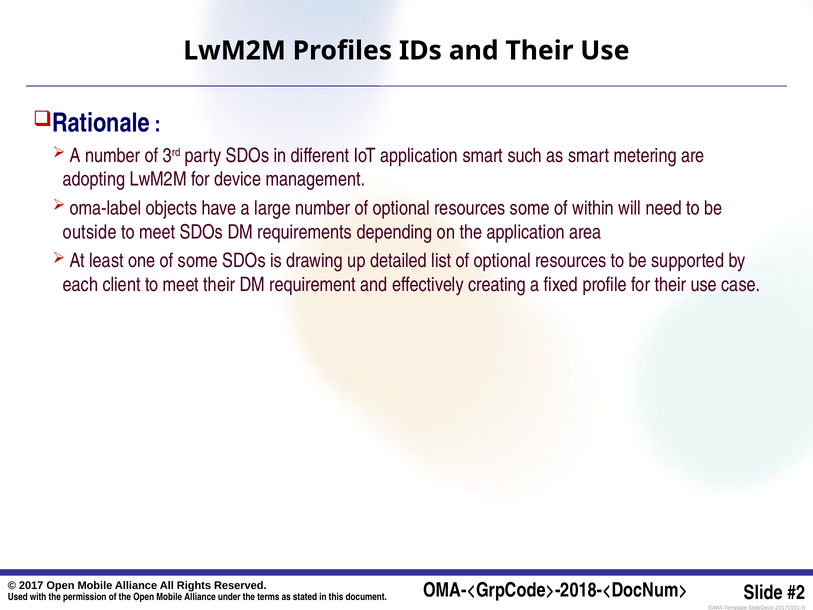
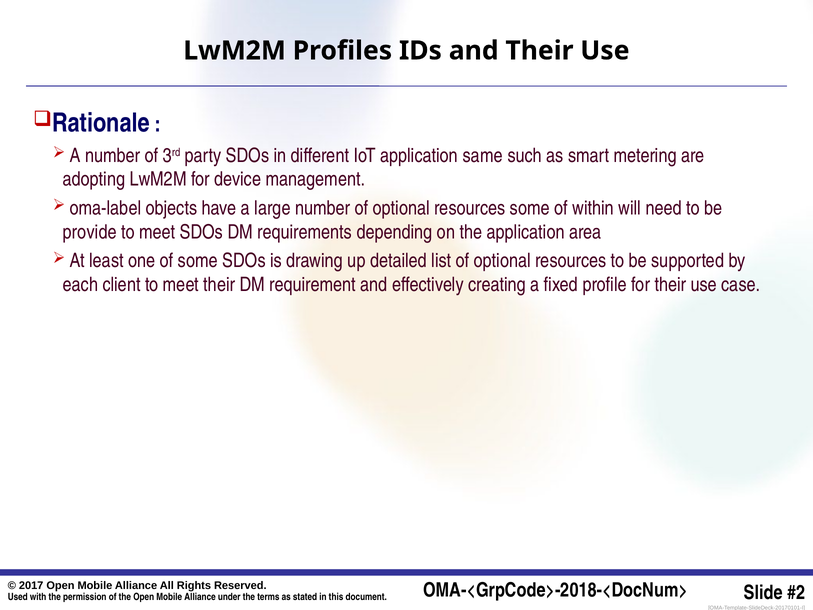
application smart: smart -> same
outside: outside -> provide
